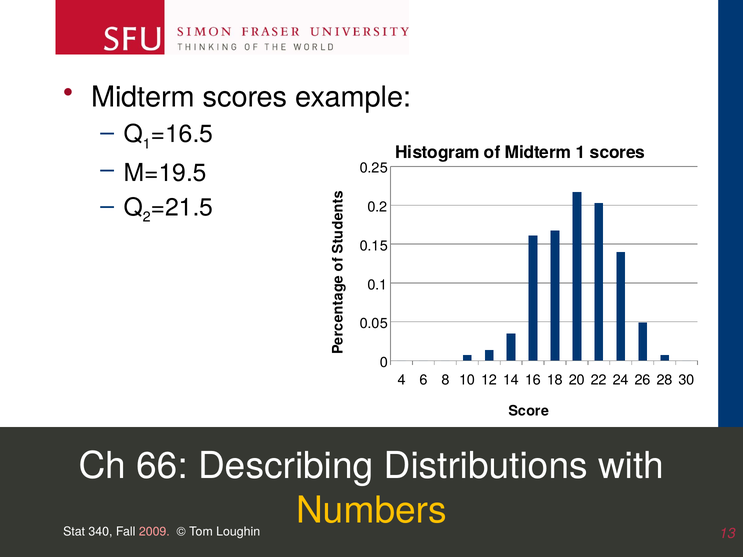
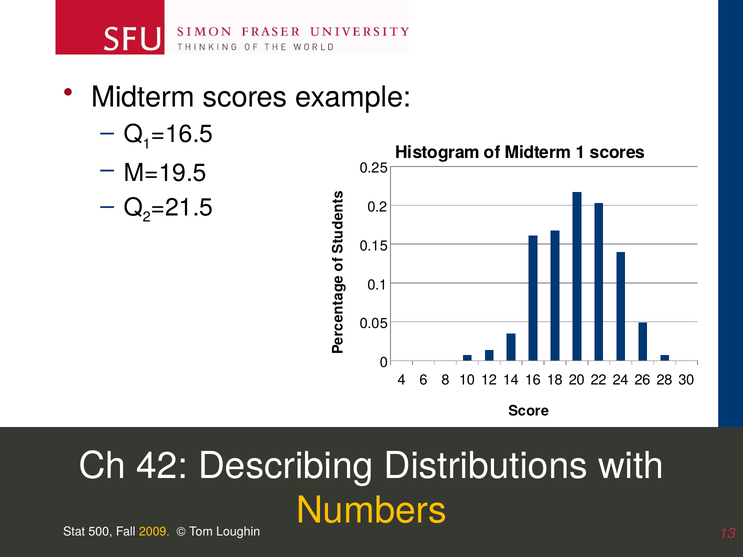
66: 66 -> 42
340: 340 -> 500
2009 colour: pink -> yellow
